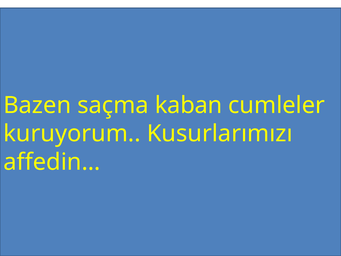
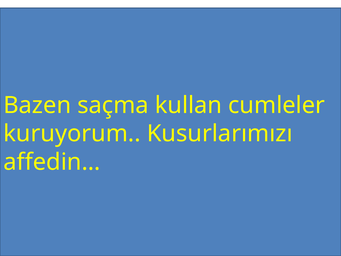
kaban: kaban -> kullan
